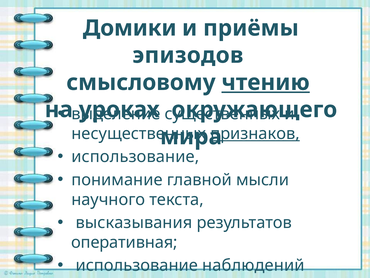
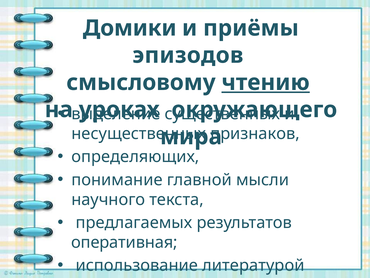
признаков underline: present -> none
использование at (135, 156): использование -> определяющих
высказывания: высказывания -> предлагаемых
наблюдений: наблюдений -> литературой
